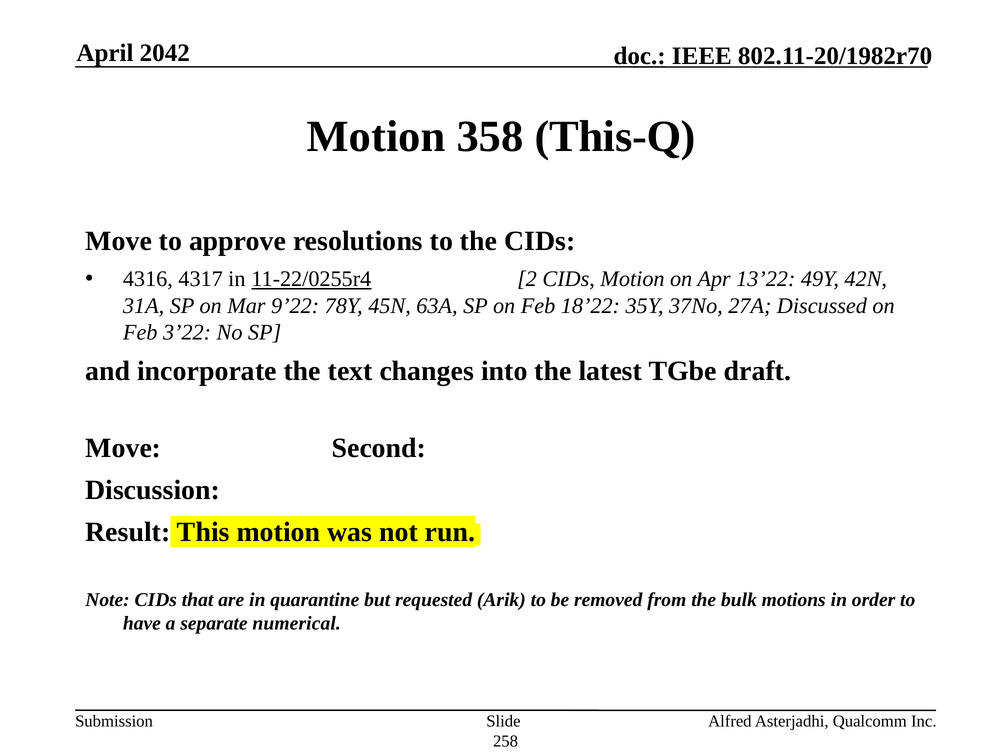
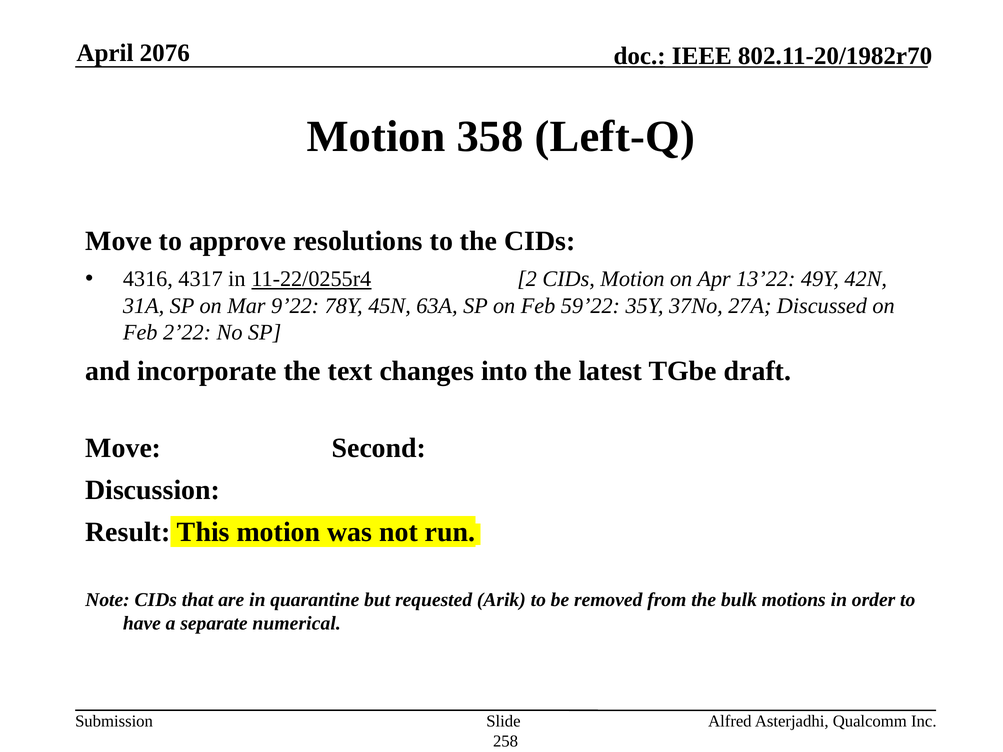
2042: 2042 -> 2076
This-Q: This-Q -> Left-Q
18’22: 18’22 -> 59’22
3’22: 3’22 -> 2’22
